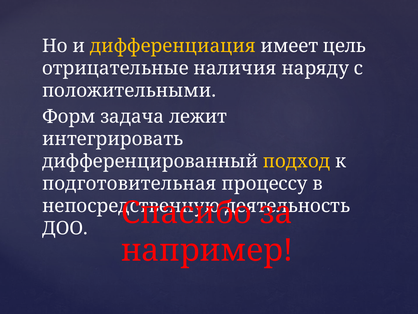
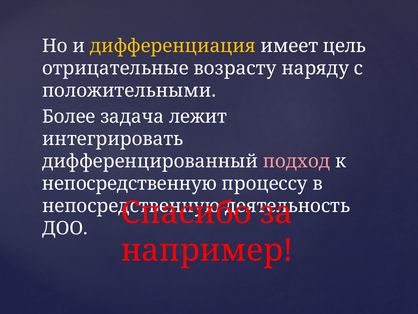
наличия: наличия -> возрасту
Форм: Форм -> Более
подход colour: yellow -> pink
подготовительная at (129, 183): подготовительная -> непосредственную
